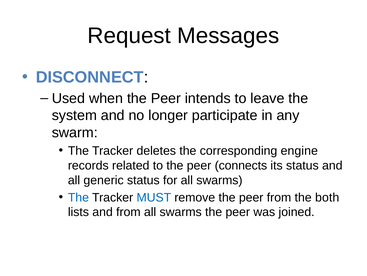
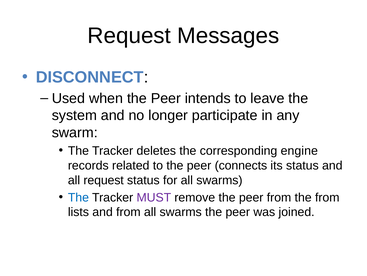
all generic: generic -> request
MUST colour: blue -> purple
the both: both -> from
